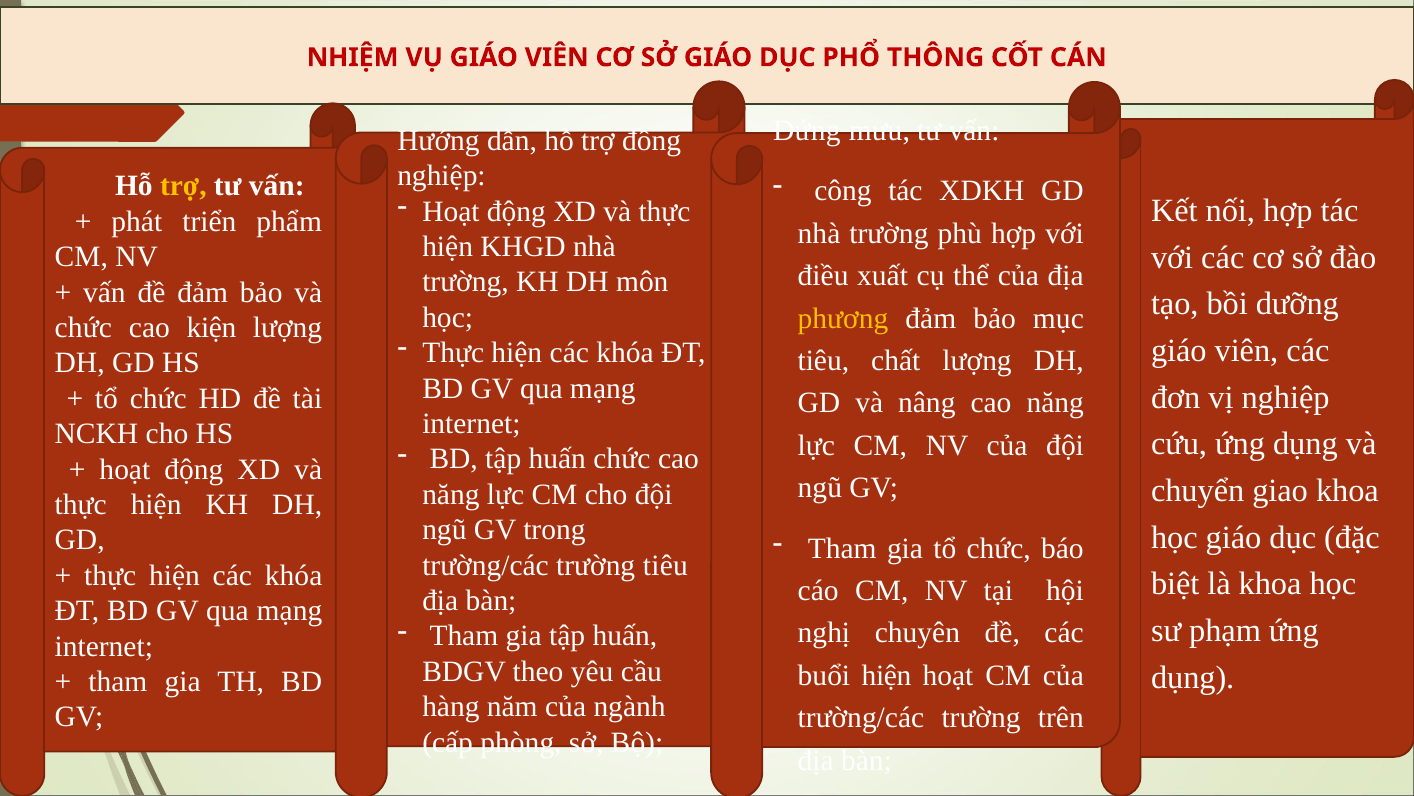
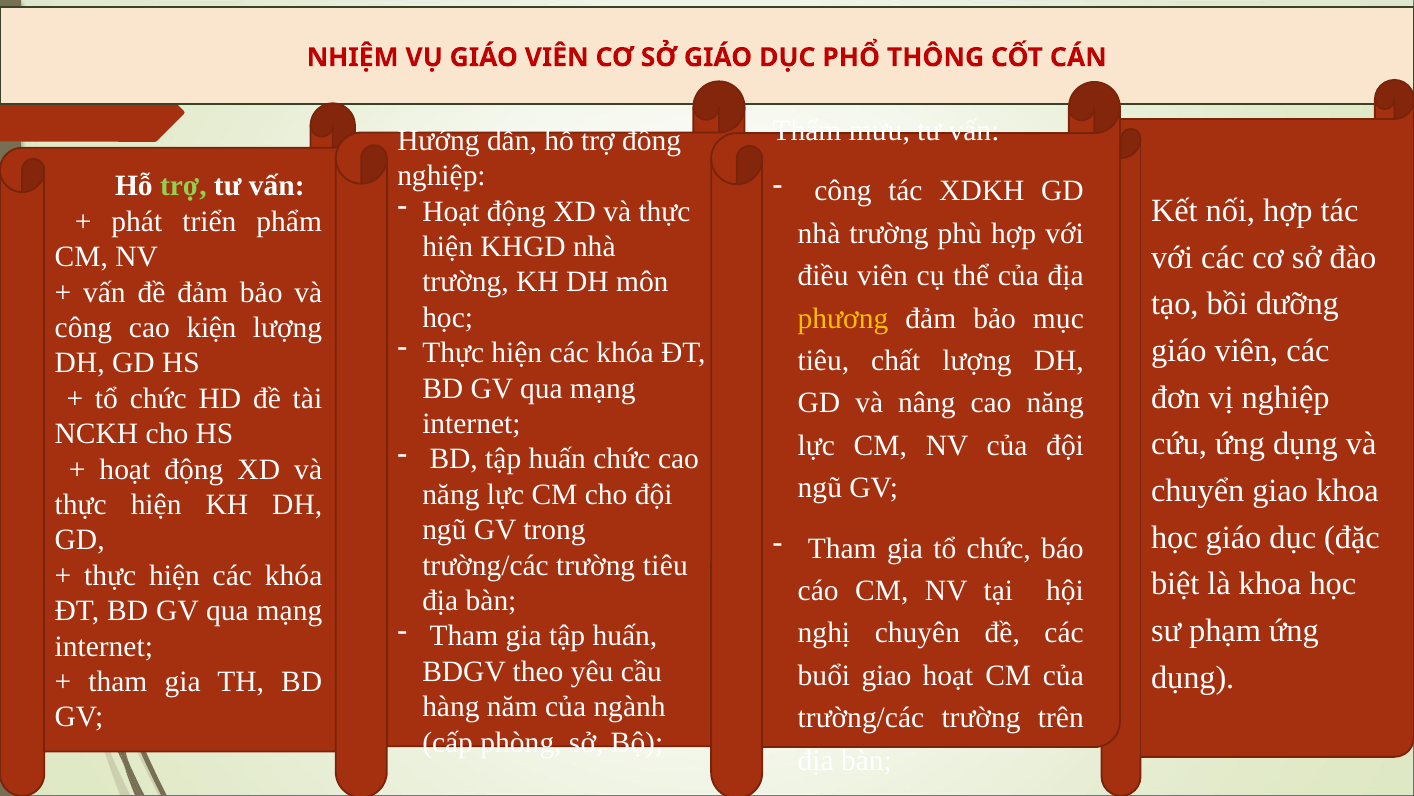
Đứng: Đứng -> Thẩm
trợ at (183, 186) colour: yellow -> light green
điều xuất: xuất -> viên
chức at (83, 328): chức -> công
buổi hiện: hiện -> giao
